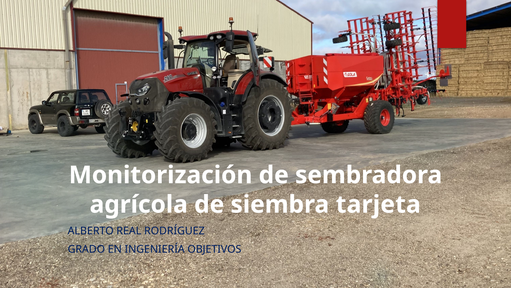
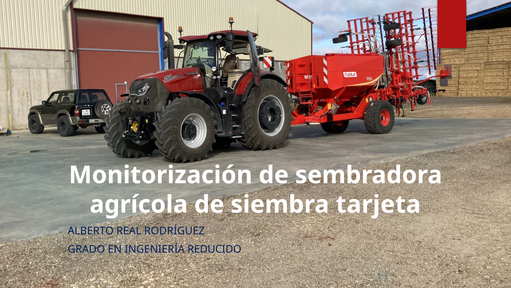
OBJETIVOS: OBJETIVOS -> REDUCIDO
